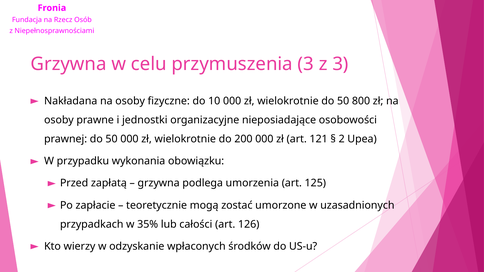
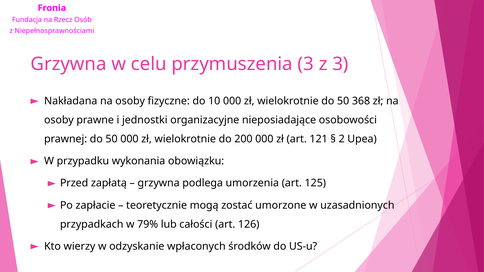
800: 800 -> 368
35%: 35% -> 79%
